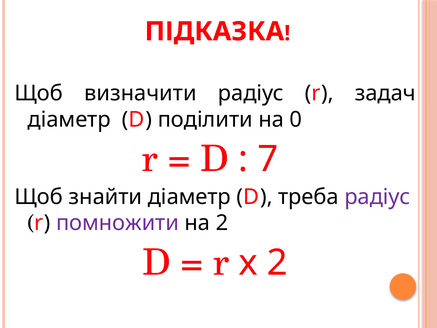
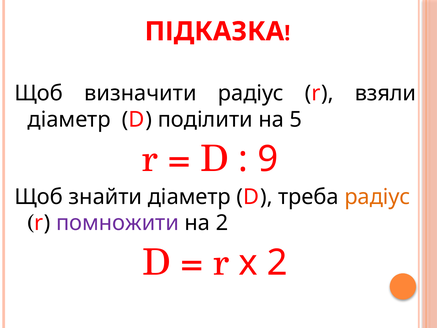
задач: задач -> взяли
0: 0 -> 5
7: 7 -> 9
радіус at (377, 197) colour: purple -> orange
